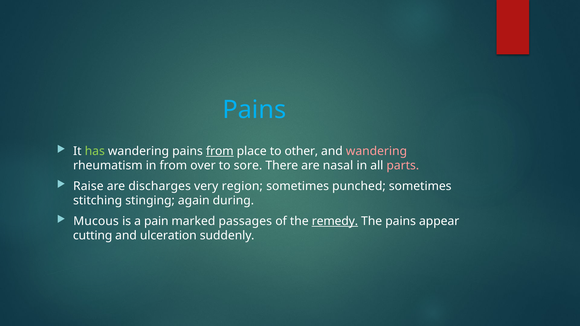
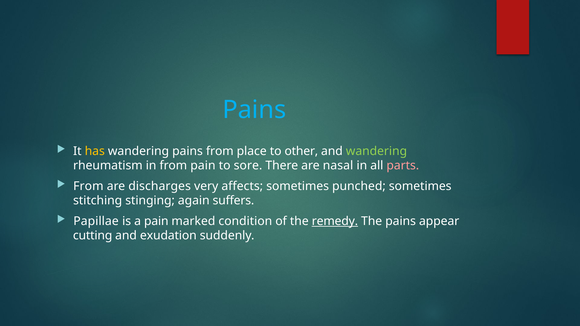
has colour: light green -> yellow
from at (220, 151) underline: present -> none
wandering at (376, 151) colour: pink -> light green
from over: over -> pain
Raise at (88, 186): Raise -> From
region: region -> affects
during: during -> suffers
Mucous: Mucous -> Papillae
passages: passages -> condition
ulceration: ulceration -> exudation
